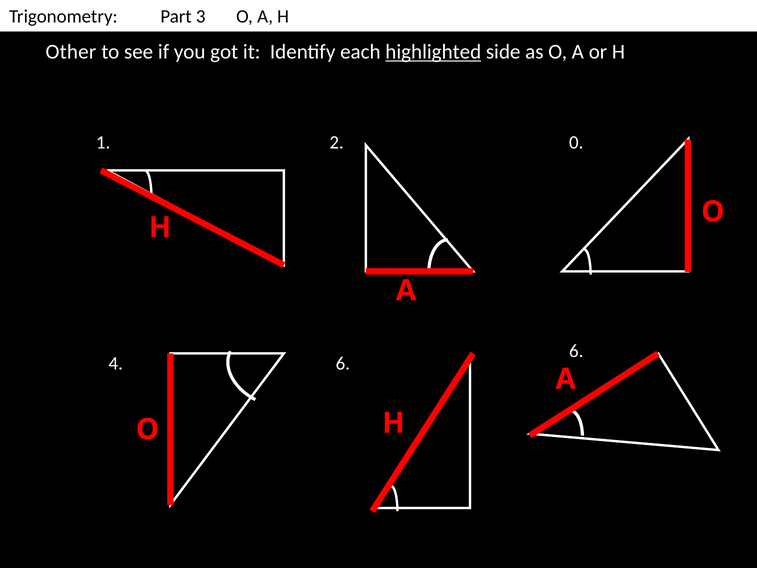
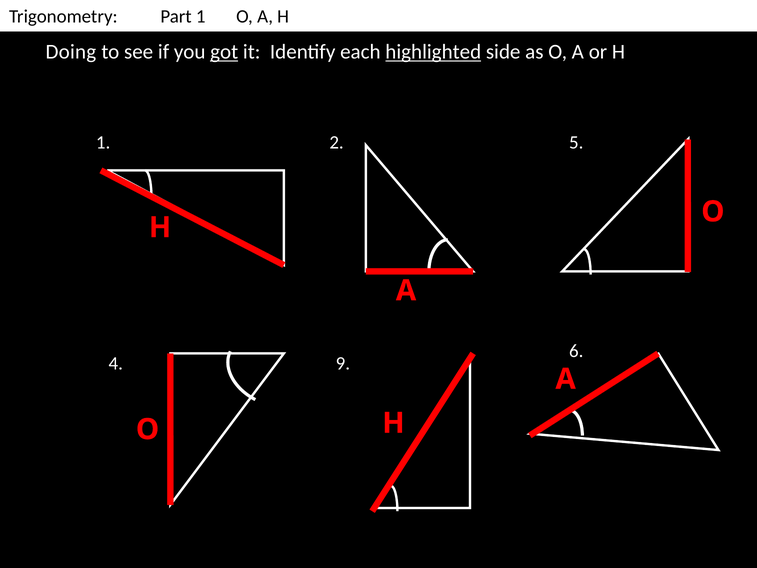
Part 3: 3 -> 1
Other: Other -> Doing
got underline: none -> present
0: 0 -> 5
4 6: 6 -> 9
